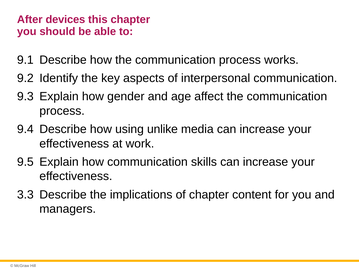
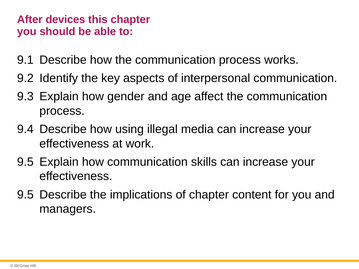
unlike: unlike -> illegal
3.3 at (25, 195): 3.3 -> 9.5
